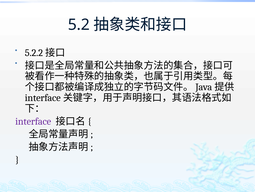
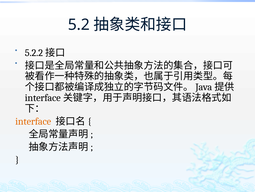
interface colour: purple -> orange
